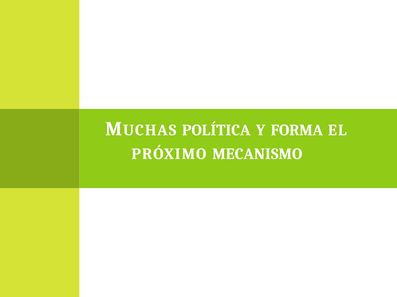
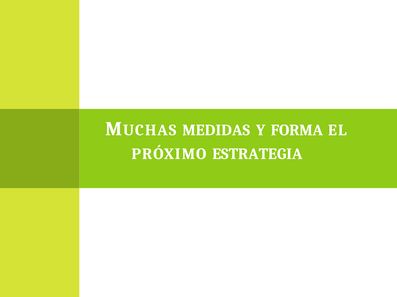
POLÍTICA: POLÍTICA -> MEDIDAS
MECANISMO: MECANISMO -> ESTRATEGIA
